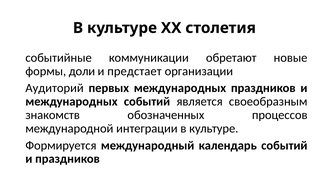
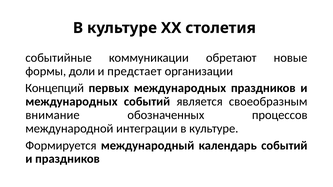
Аудиторий: Аудиторий -> Концепций
знакомств: знакомств -> внимание
